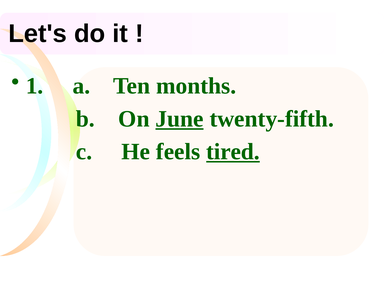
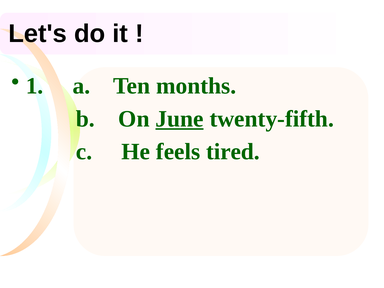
tired underline: present -> none
